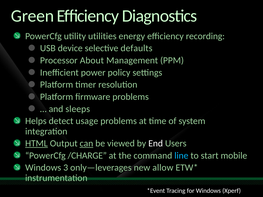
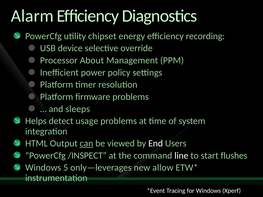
Green: Green -> Alarm
utilities: utilities -> chipset
defaults: defaults -> override
HTML underline: present -> none
/CHARGE: /CHARGE -> /INSPECT
line colour: light blue -> white
mobile: mobile -> flushes
3: 3 -> 5
